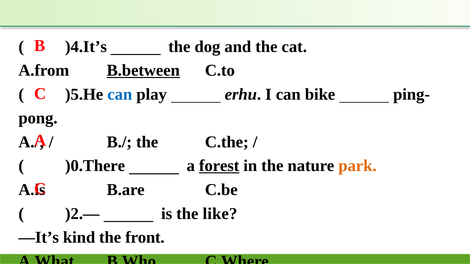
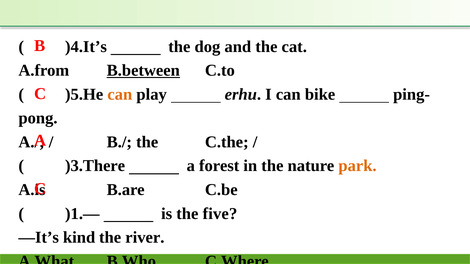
can at (120, 94) colour: blue -> orange
)0.There: )0.There -> )3.There
forest underline: present -> none
)2.—: )2.— -> )1.—
like: like -> five
front: front -> river
